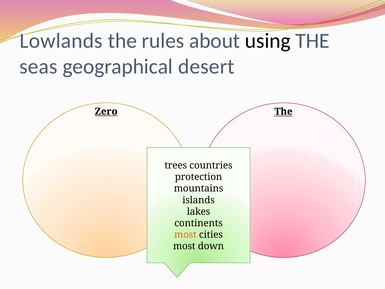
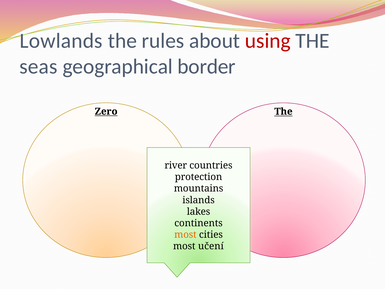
using colour: black -> red
desert: desert -> border
trees: trees -> river
down: down -> učení
